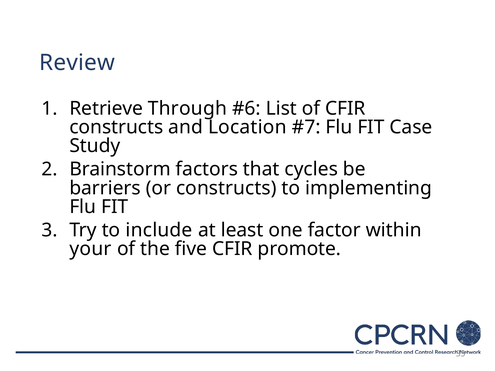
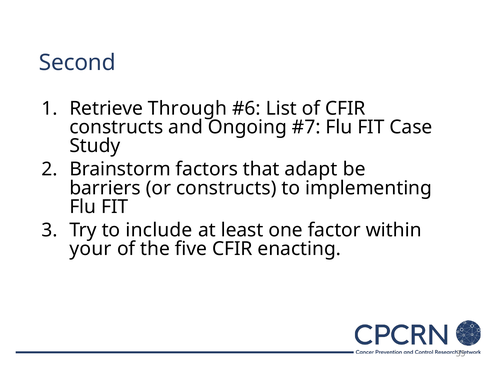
Review: Review -> Second
Location: Location -> Ongoing
cycles: cycles -> adapt
promote: promote -> enacting
